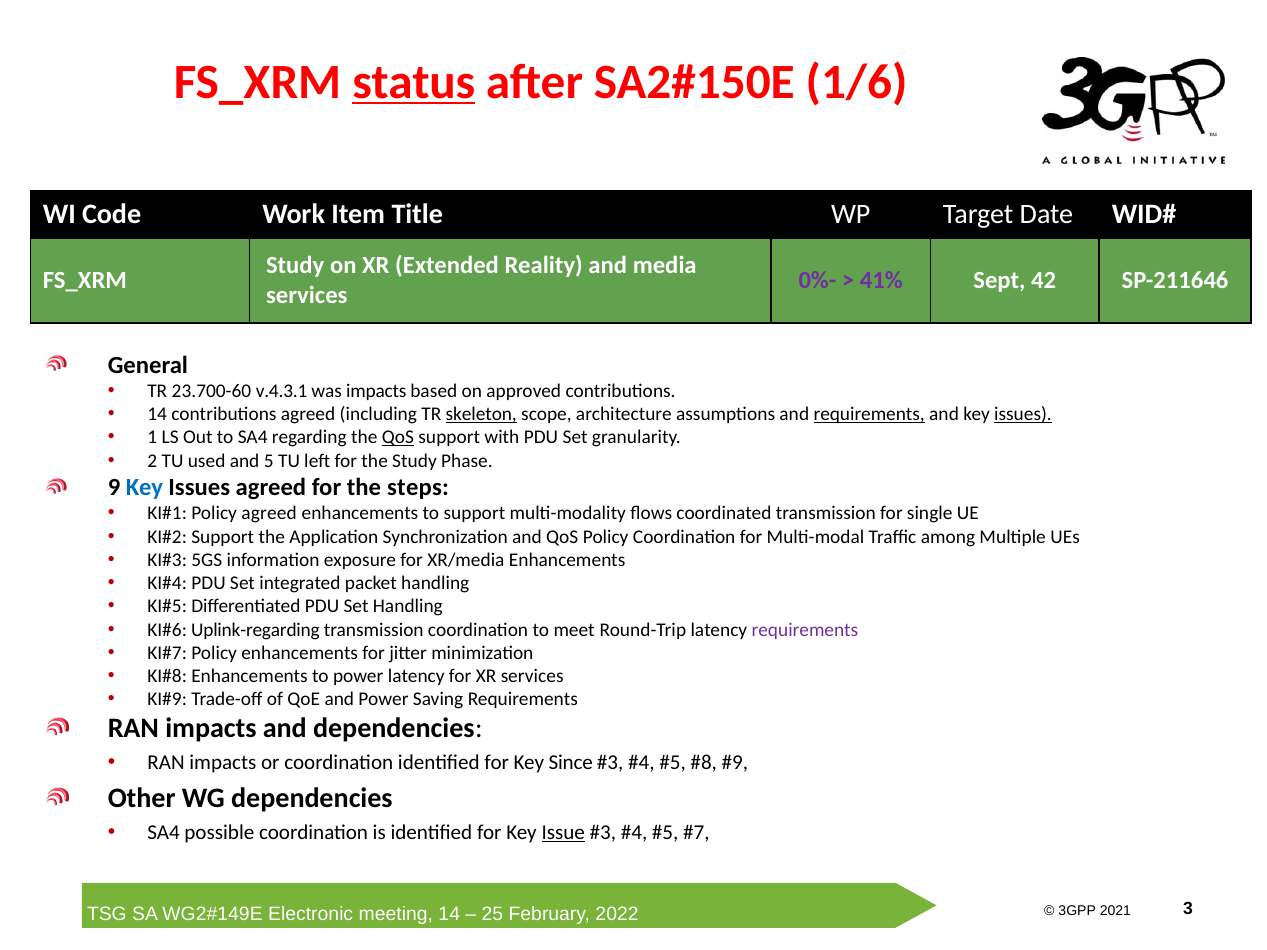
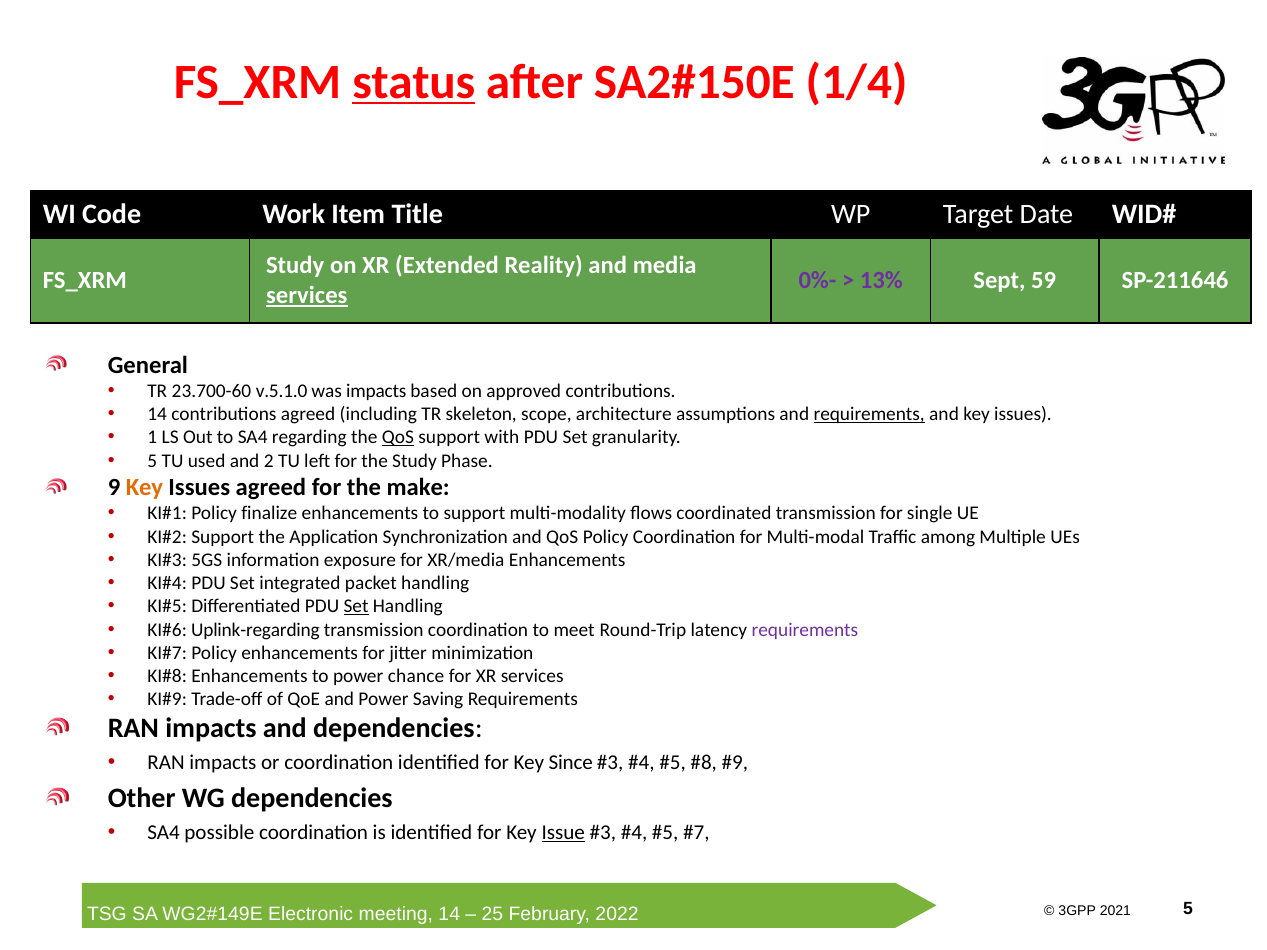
1/6: 1/6 -> 1/4
41%: 41% -> 13%
42: 42 -> 59
services at (307, 296) underline: none -> present
v.4.3.1: v.4.3.1 -> v.5.1.0
skeleton underline: present -> none
issues at (1023, 414) underline: present -> none
2 at (152, 461): 2 -> 5
5: 5 -> 2
Key at (144, 488) colour: blue -> orange
steps: steps -> make
Policy agreed: agreed -> finalize
Set at (356, 607) underline: none -> present
power latency: latency -> chance
3 at (1188, 908): 3 -> 5
